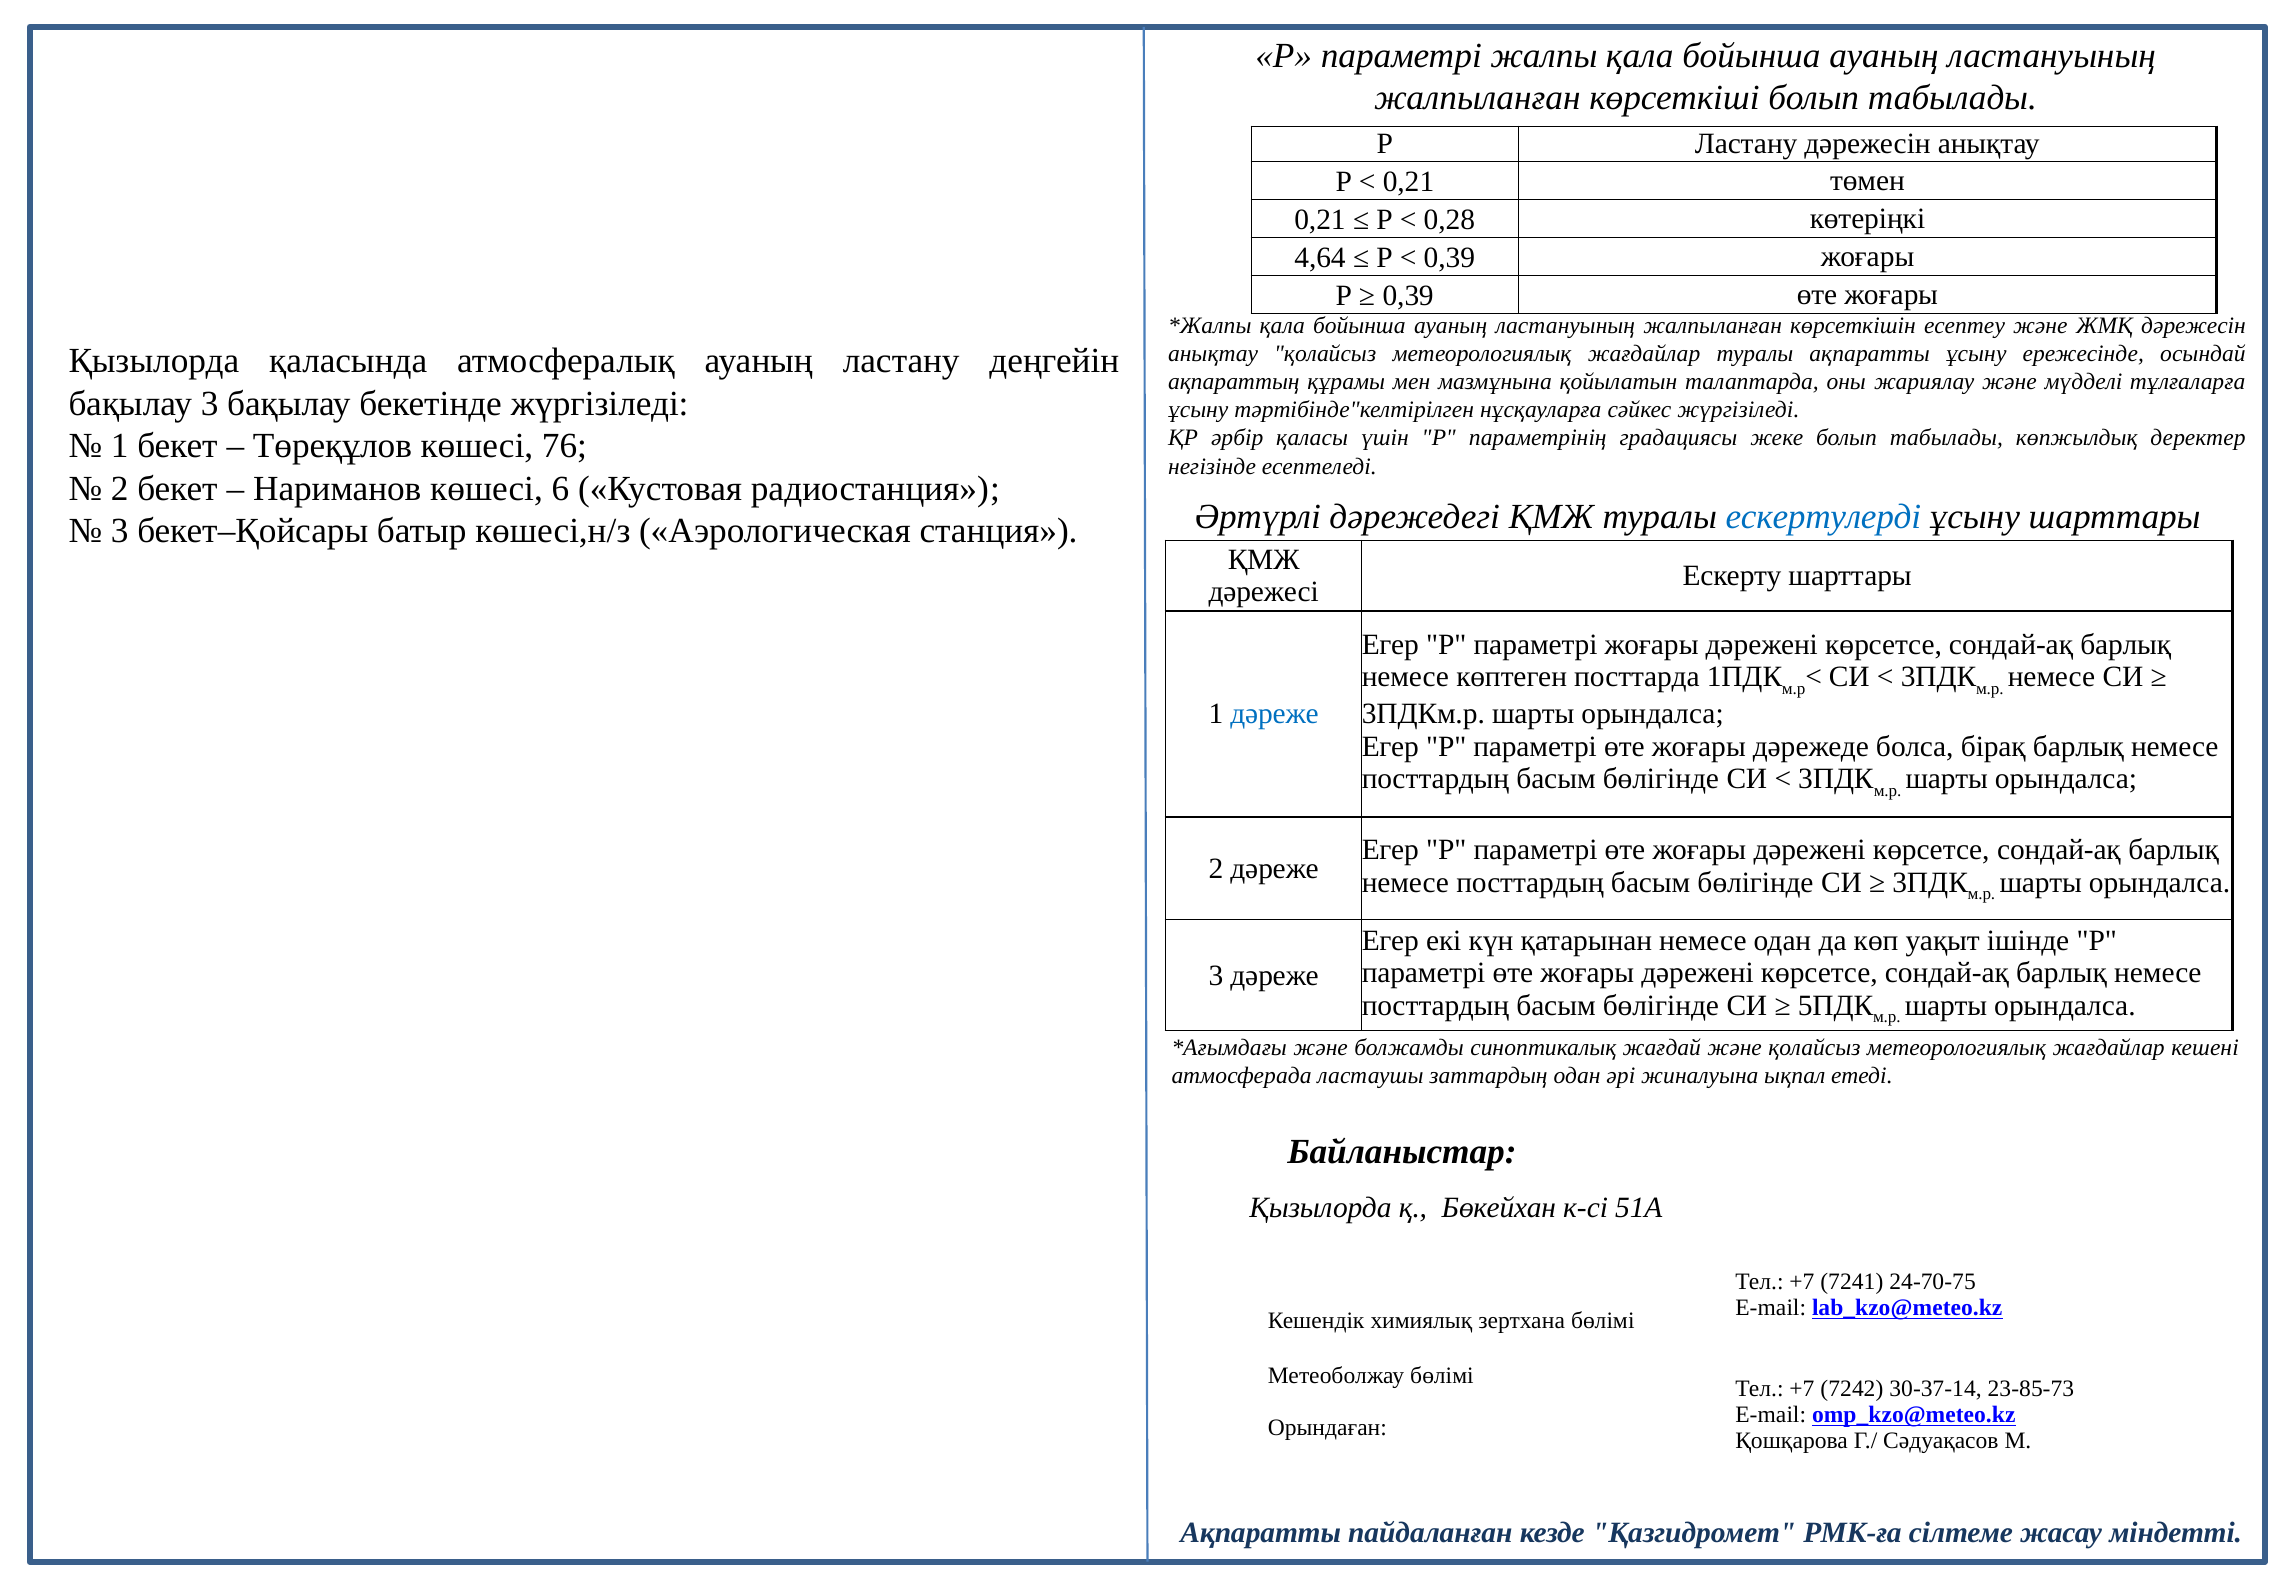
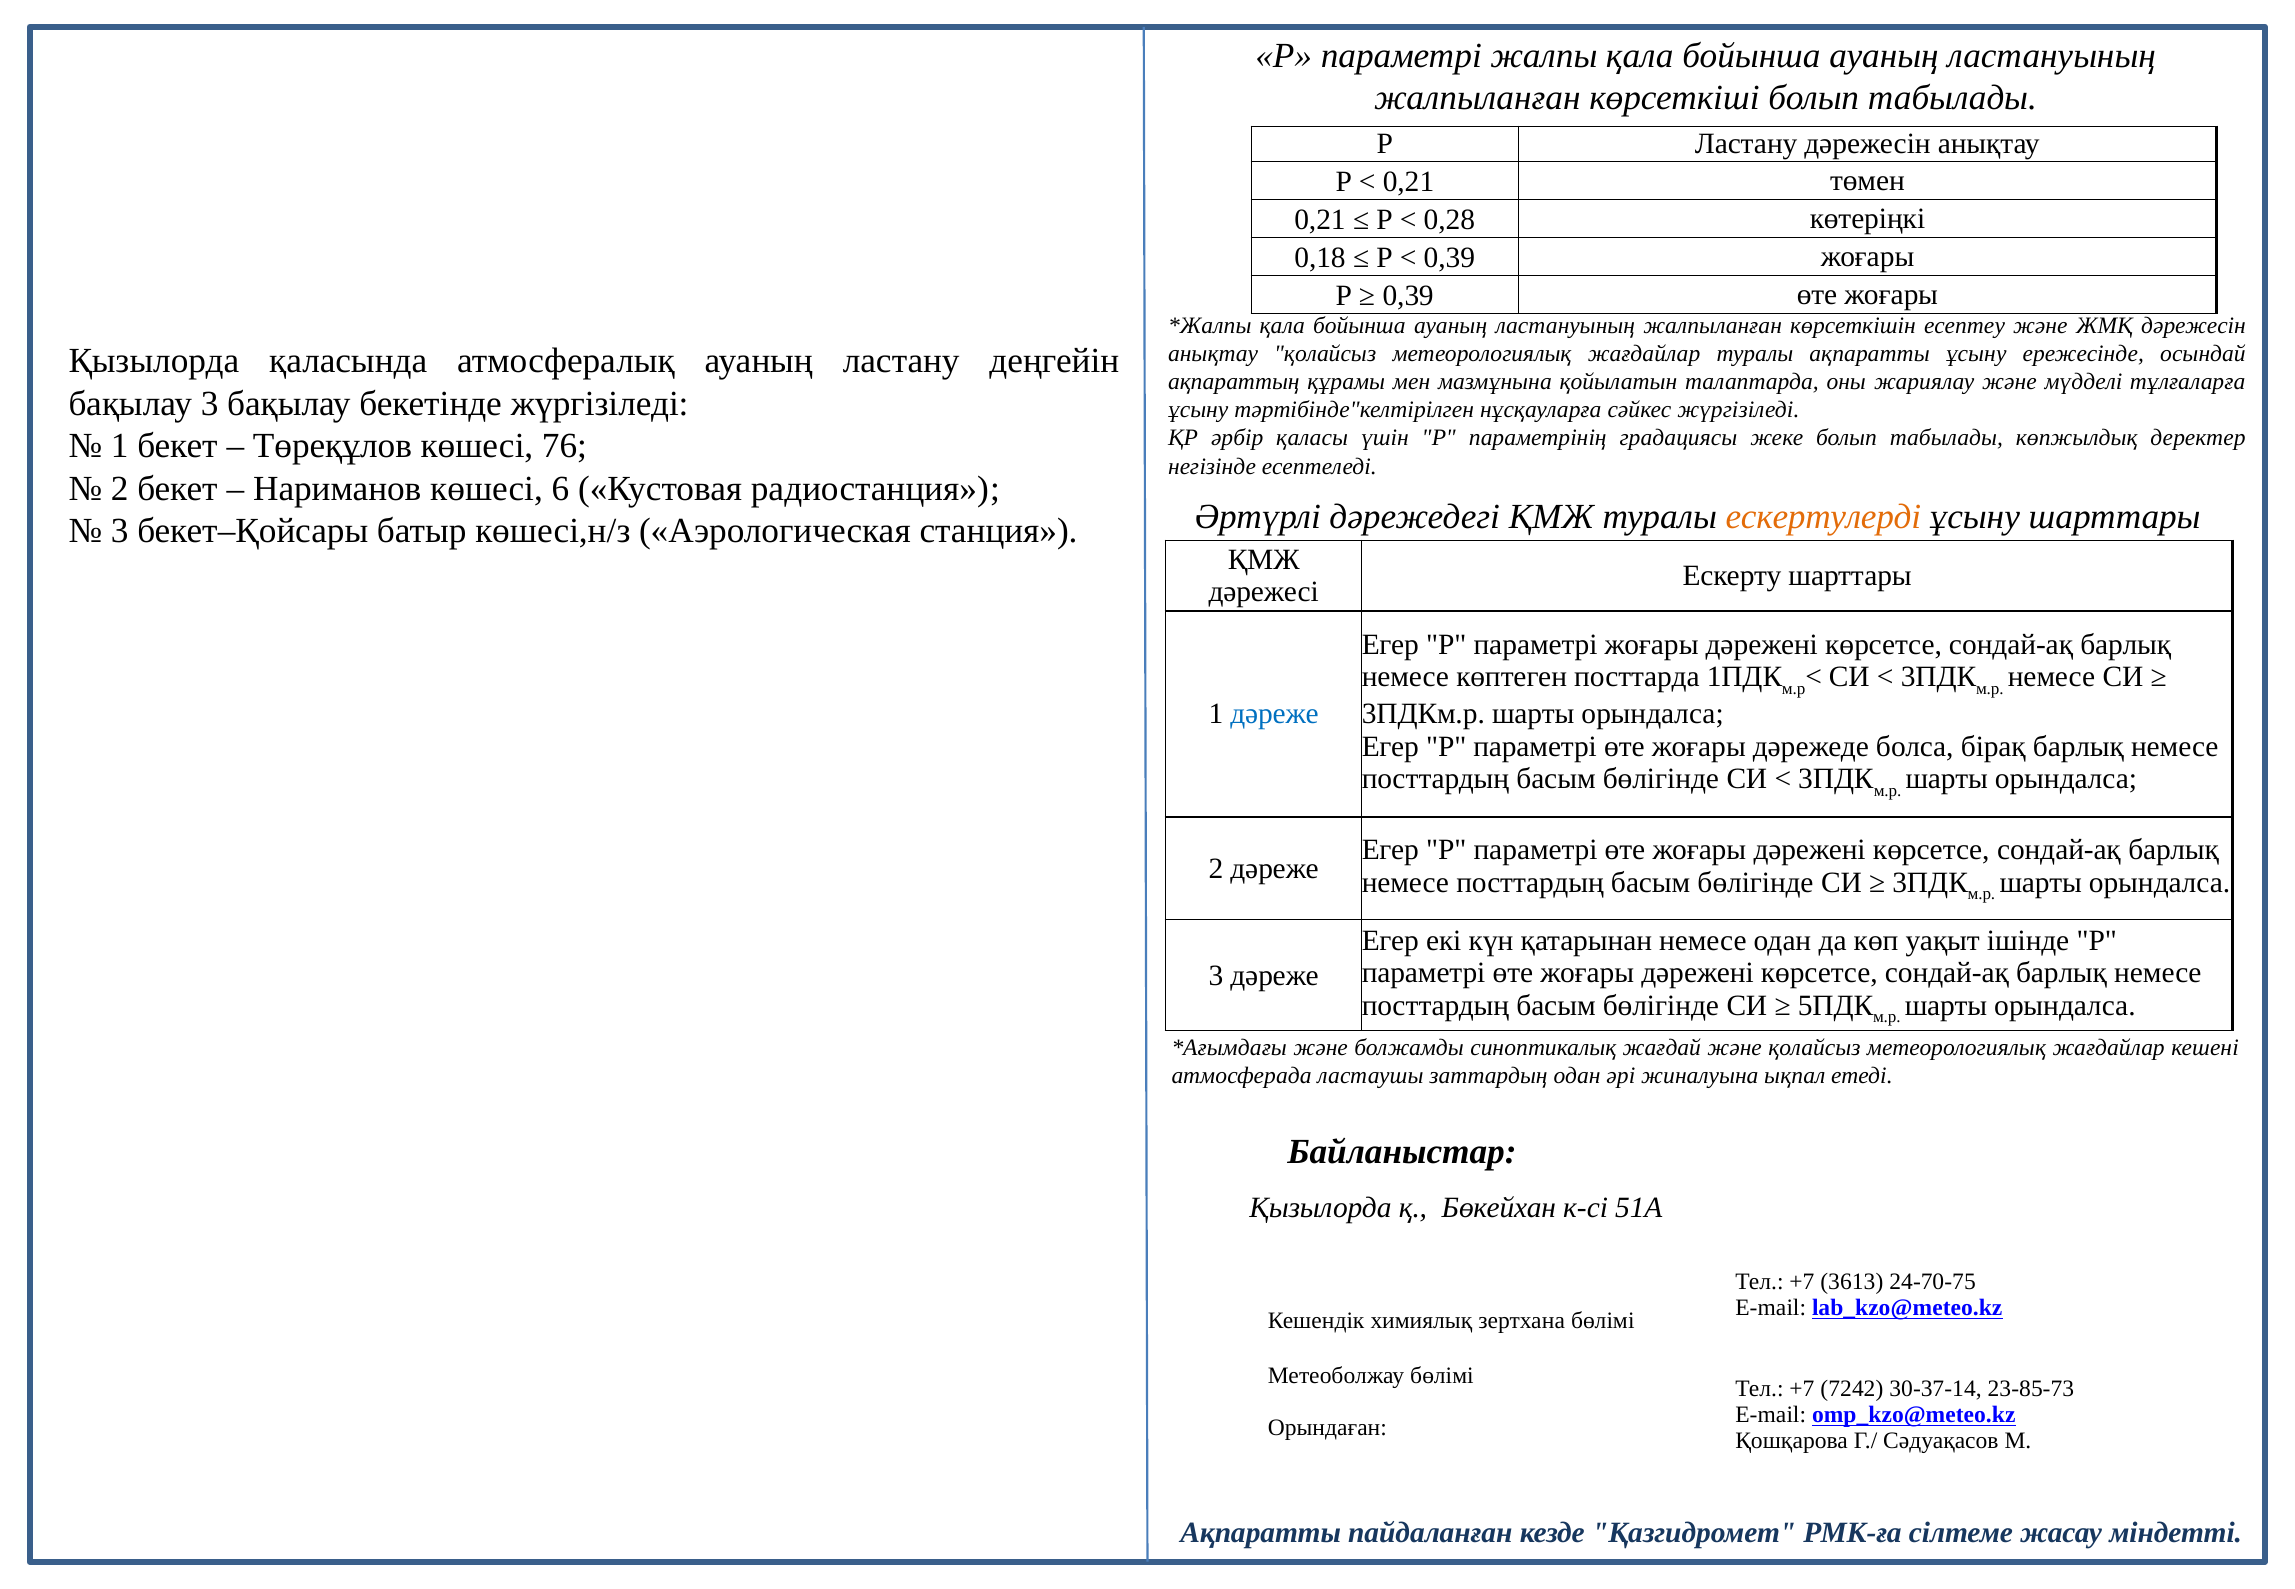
4,64: 4,64 -> 0,18
ескертулерді colour: blue -> orange
7241: 7241 -> 3613
